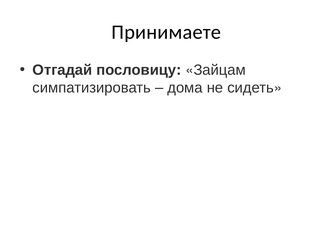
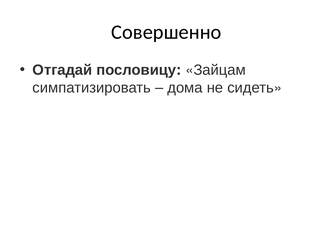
Принимаете: Принимаете -> Совершенно
